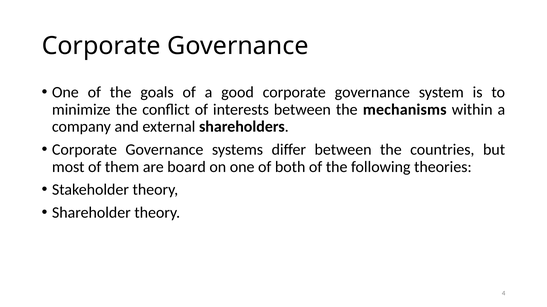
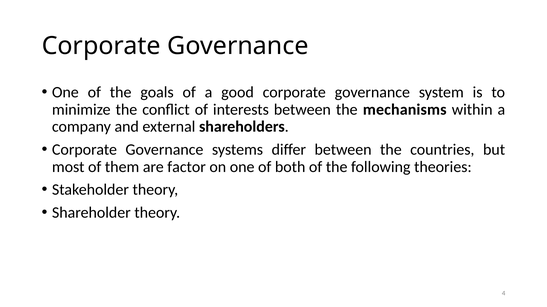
board: board -> factor
